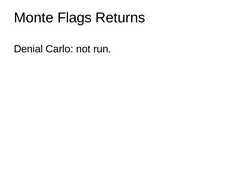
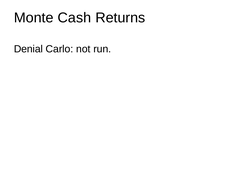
Flags: Flags -> Cash
